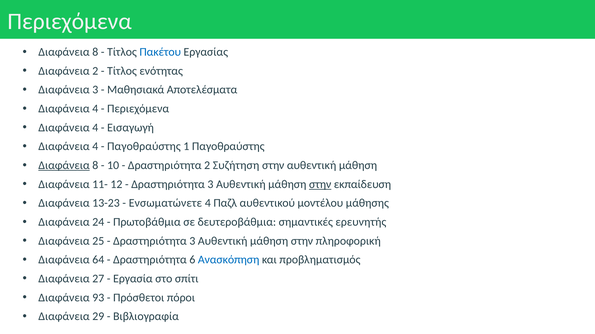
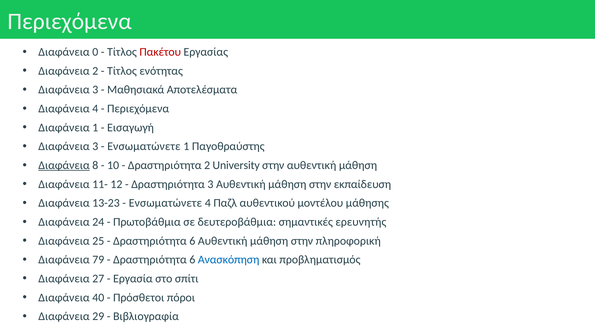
8 at (95, 52): 8 -> 0
Πακέτου colour: blue -> red
4 at (95, 128): 4 -> 1
4 at (95, 147): 4 -> 3
Παγοθραύστης at (144, 147): Παγοθραύστης -> Ενσωματώνετε
Συζήτηση: Συζήτηση -> University
στην at (320, 185) underline: present -> none
3 at (192, 241): 3 -> 6
64: 64 -> 79
93: 93 -> 40
